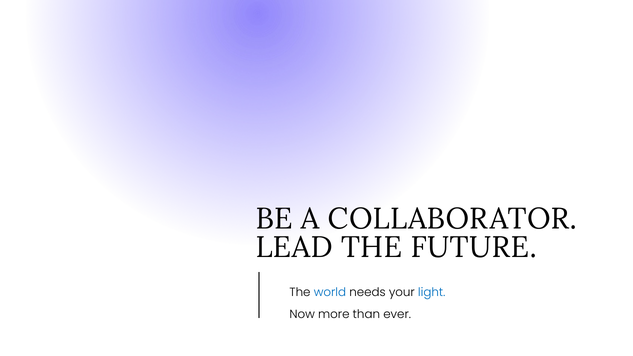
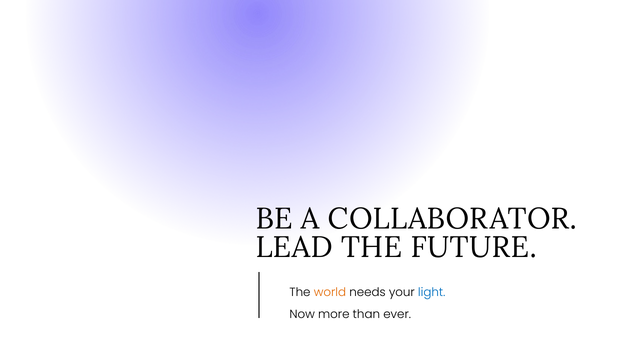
world colour: blue -> orange
